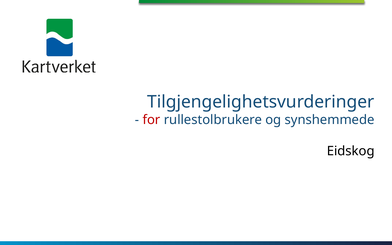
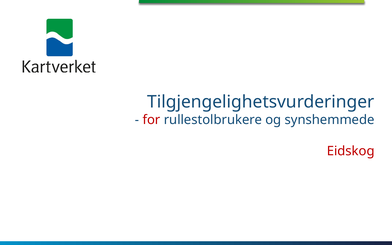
Eidskog colour: black -> red
